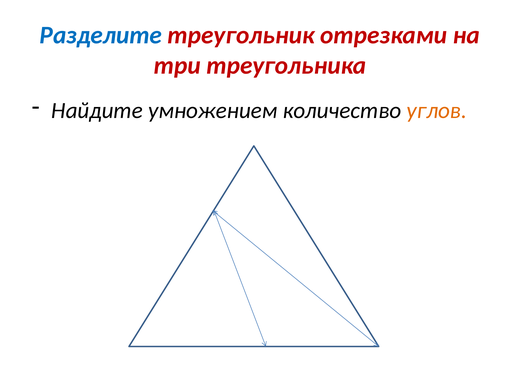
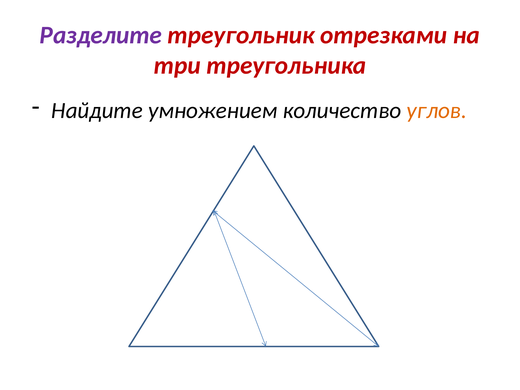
Разделите colour: blue -> purple
